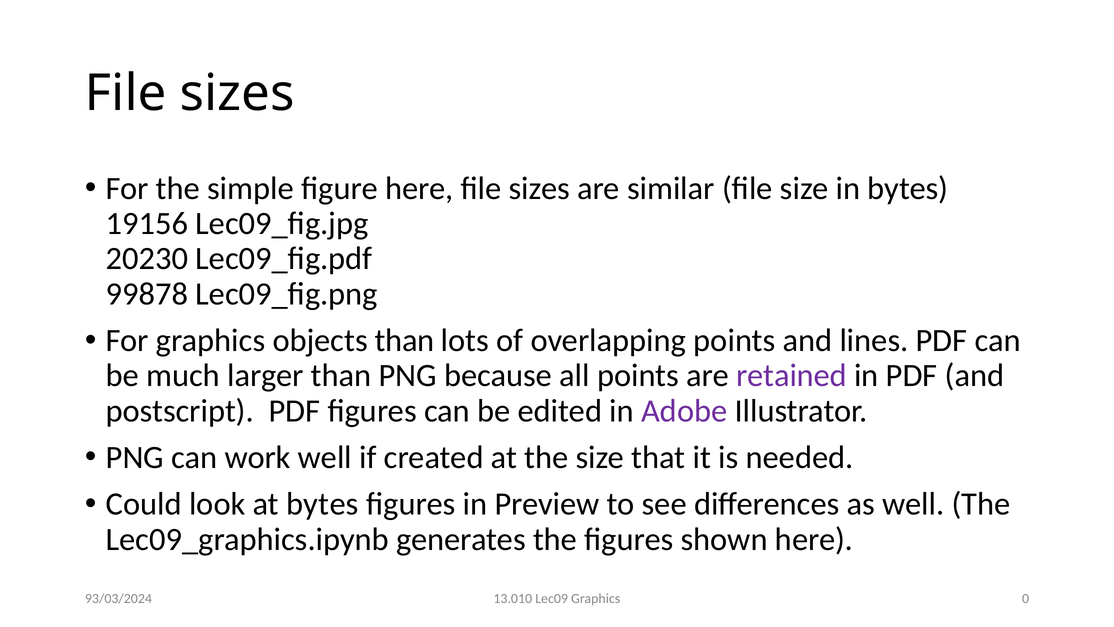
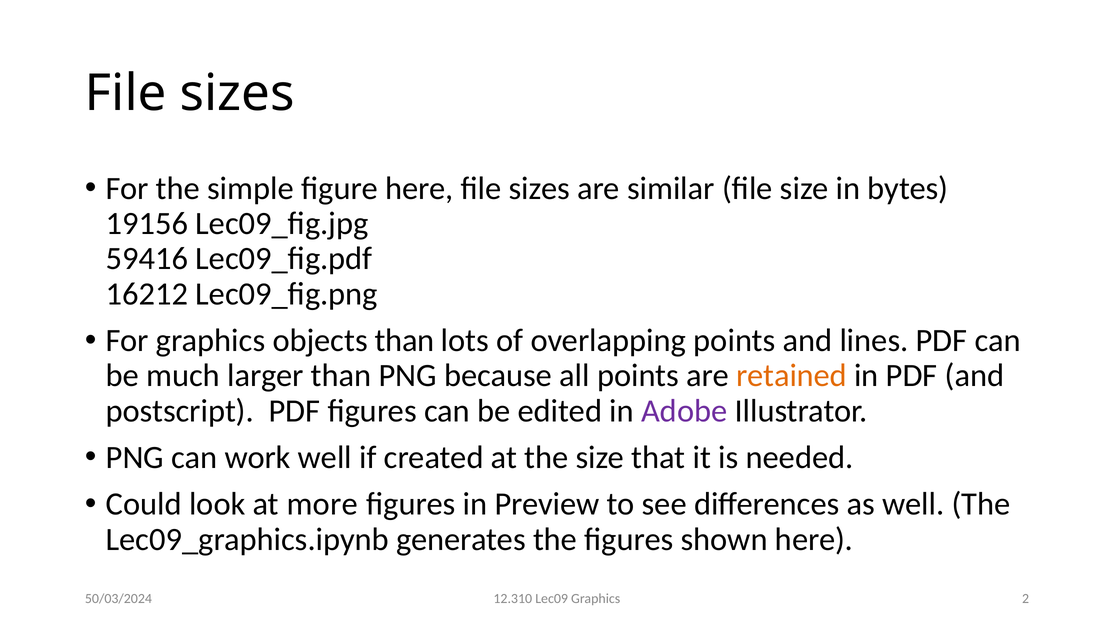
20230: 20230 -> 59416
99878: 99878 -> 16212
retained colour: purple -> orange
at bytes: bytes -> more
13.010: 13.010 -> 12.310
0: 0 -> 2
93/03/2024: 93/03/2024 -> 50/03/2024
